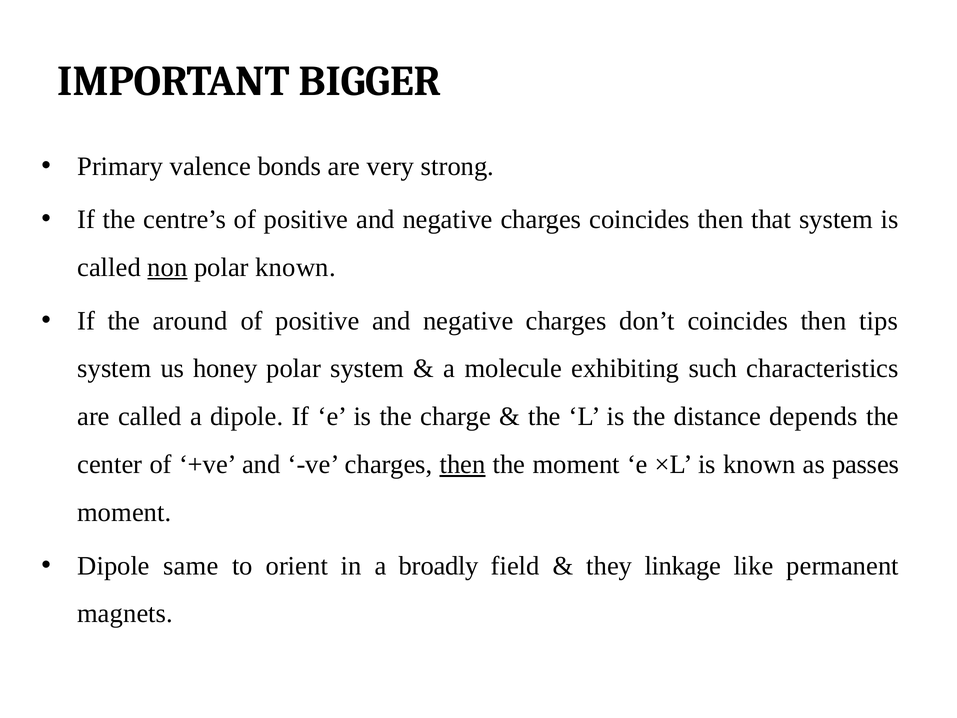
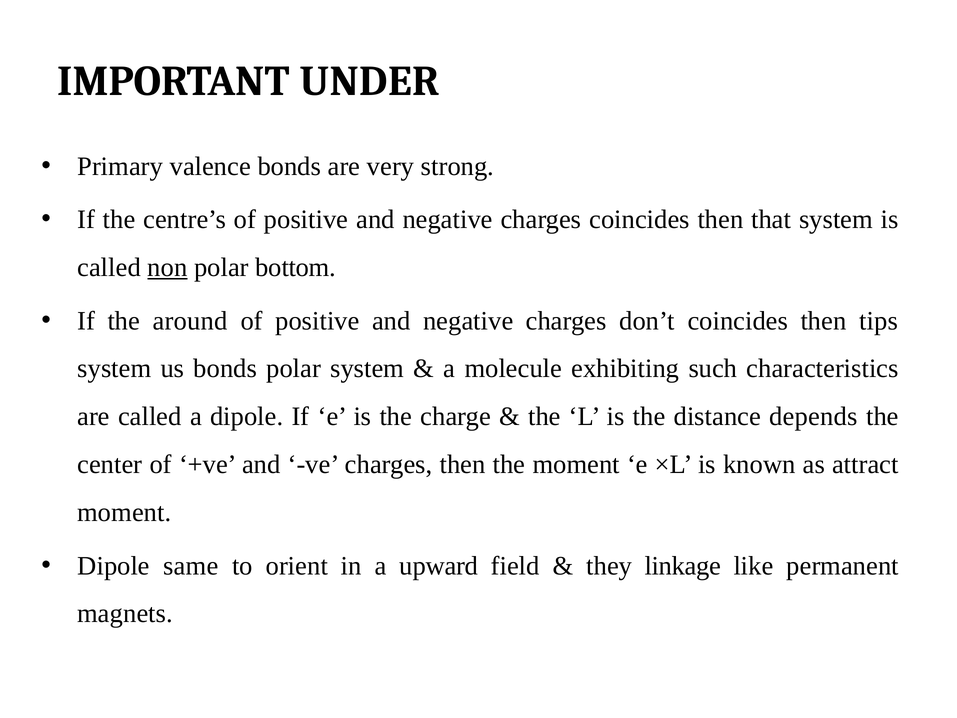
BIGGER: BIGGER -> UNDER
polar known: known -> bottom
us honey: honey -> bonds
then at (463, 464) underline: present -> none
passes: passes -> attract
broadly: broadly -> upward
